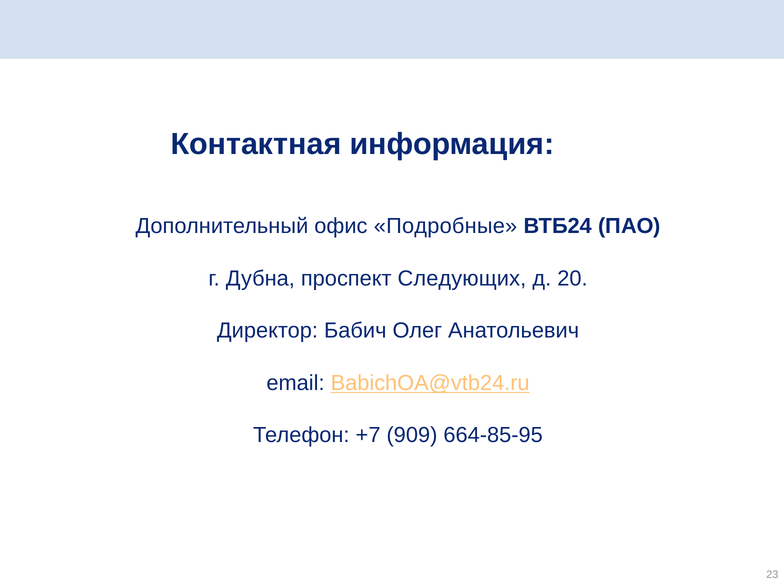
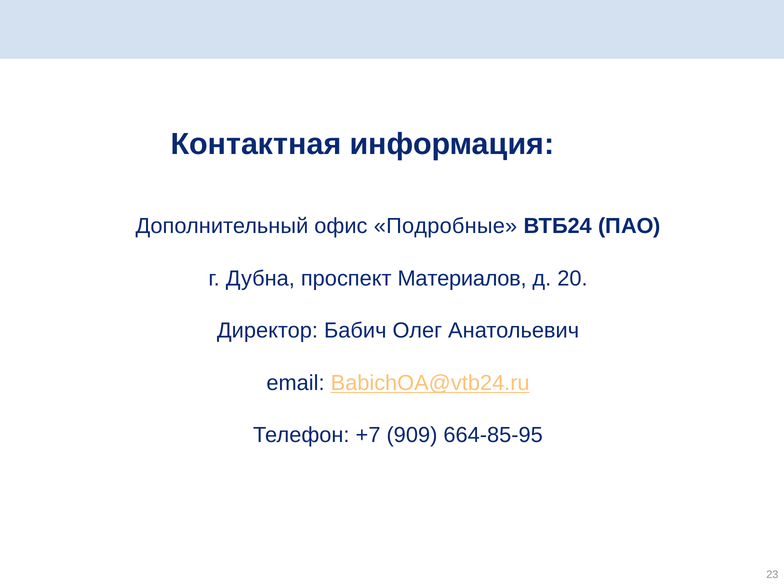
Следующих: Следующих -> Материалов
